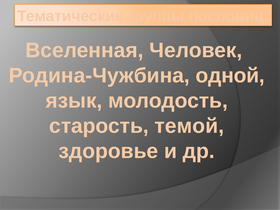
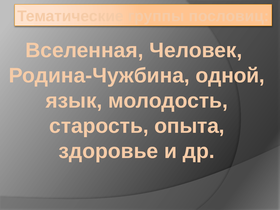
темой: темой -> опыта
